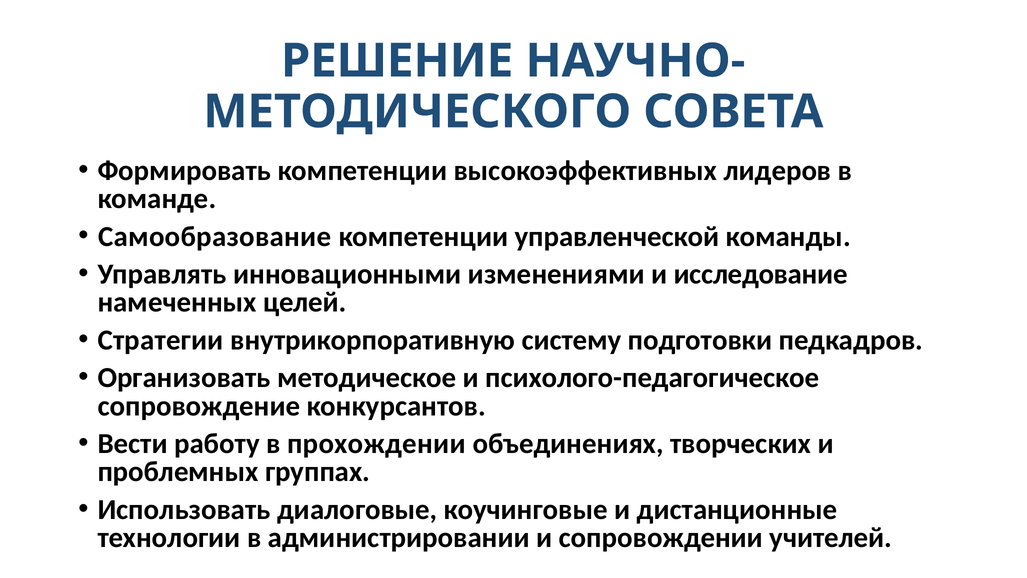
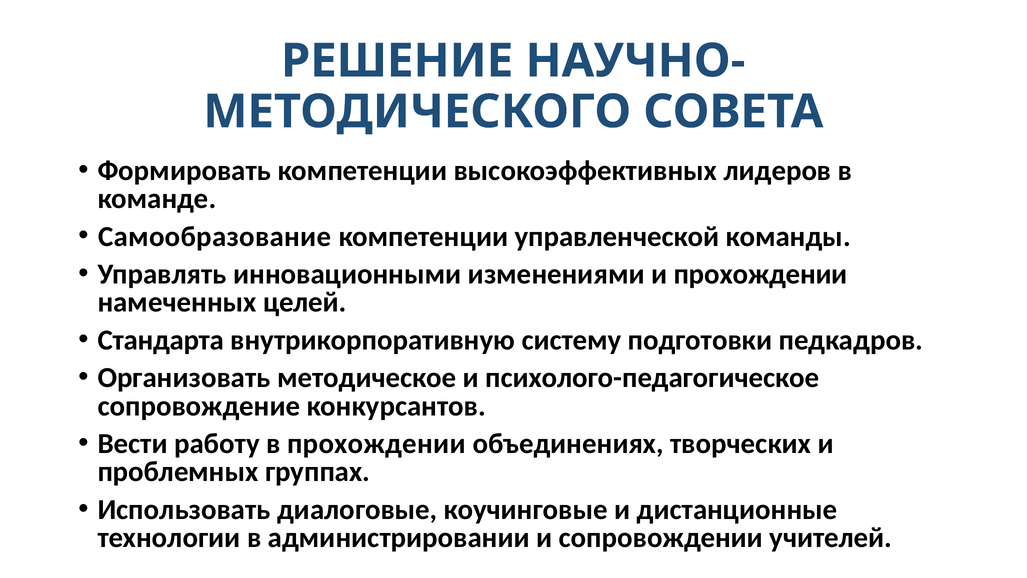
и исследование: исследование -> прохождении
Стратегии: Стратегии -> Стандарта
